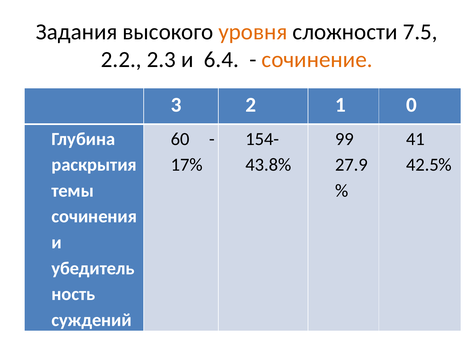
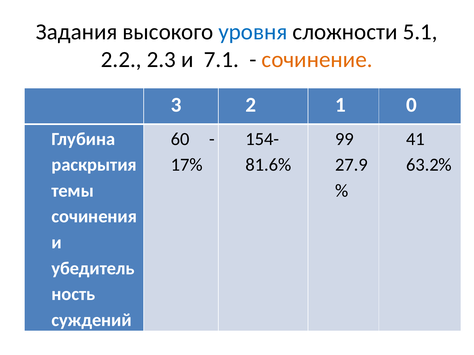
уровня colour: orange -> blue
7.5: 7.5 -> 5.1
6.4: 6.4 -> 7.1
43.8%: 43.8% -> 81.6%
42.5%: 42.5% -> 63.2%
